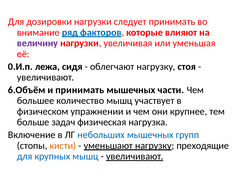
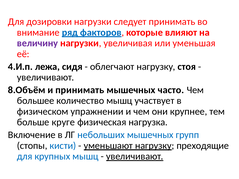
0.И.п: 0.И.п -> 4.И.п
6.Объём: 6.Объём -> 8.Объём
части: части -> часто
задач: задач -> круге
кисти colour: orange -> blue
